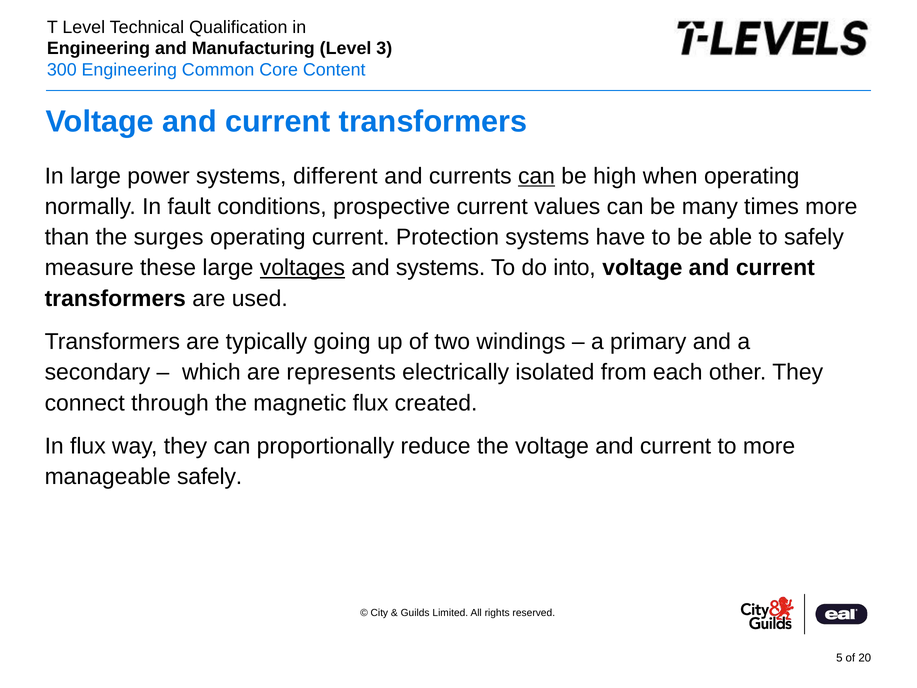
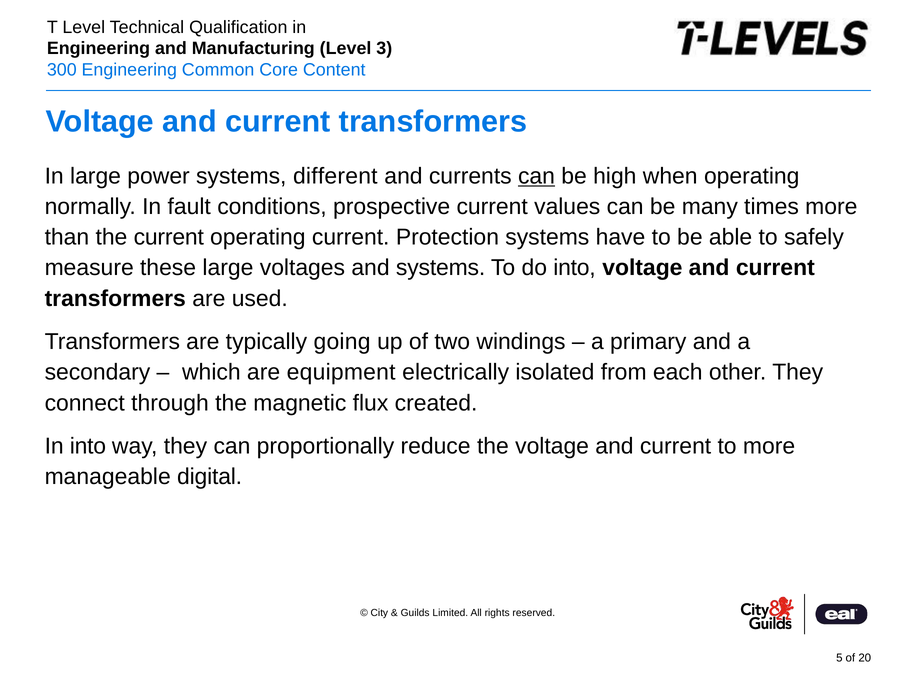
the surges: surges -> current
voltages underline: present -> none
represents: represents -> equipment
In flux: flux -> into
manageable safely: safely -> digital
